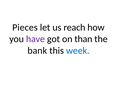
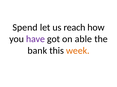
Pieces: Pieces -> Spend
than: than -> able
week colour: blue -> orange
